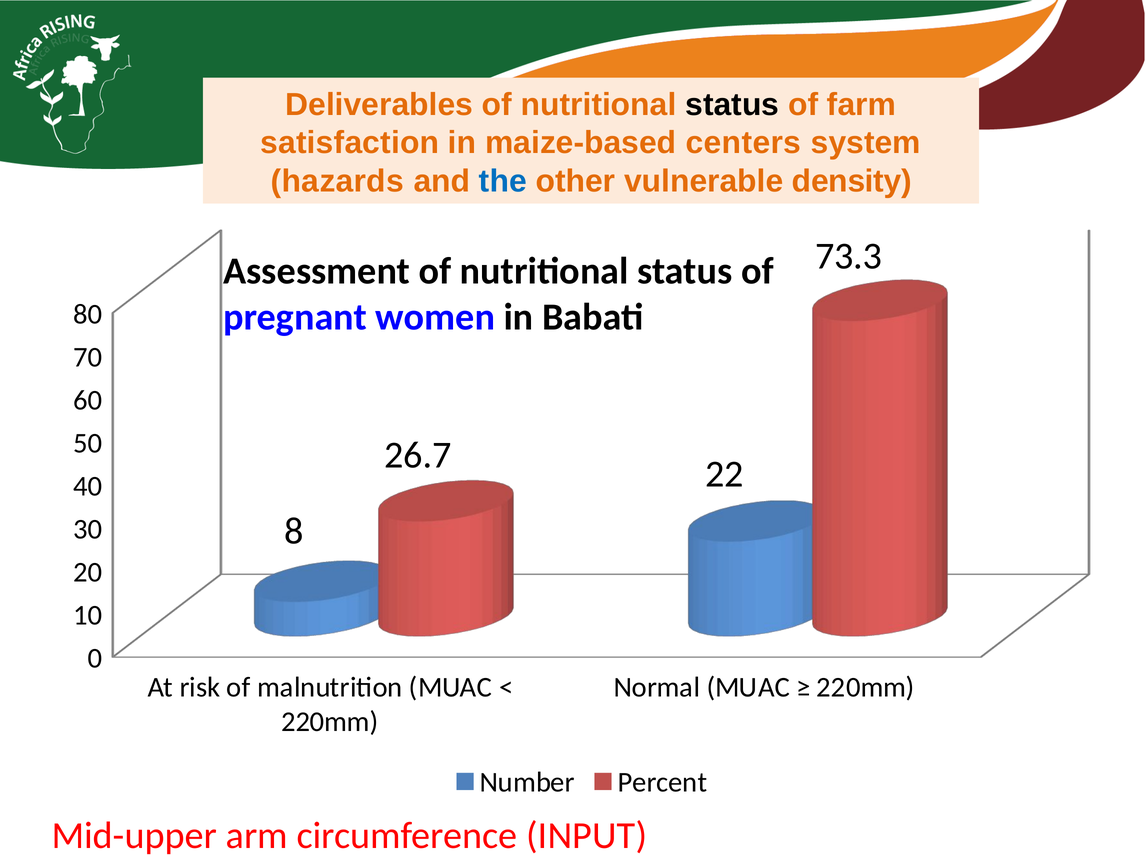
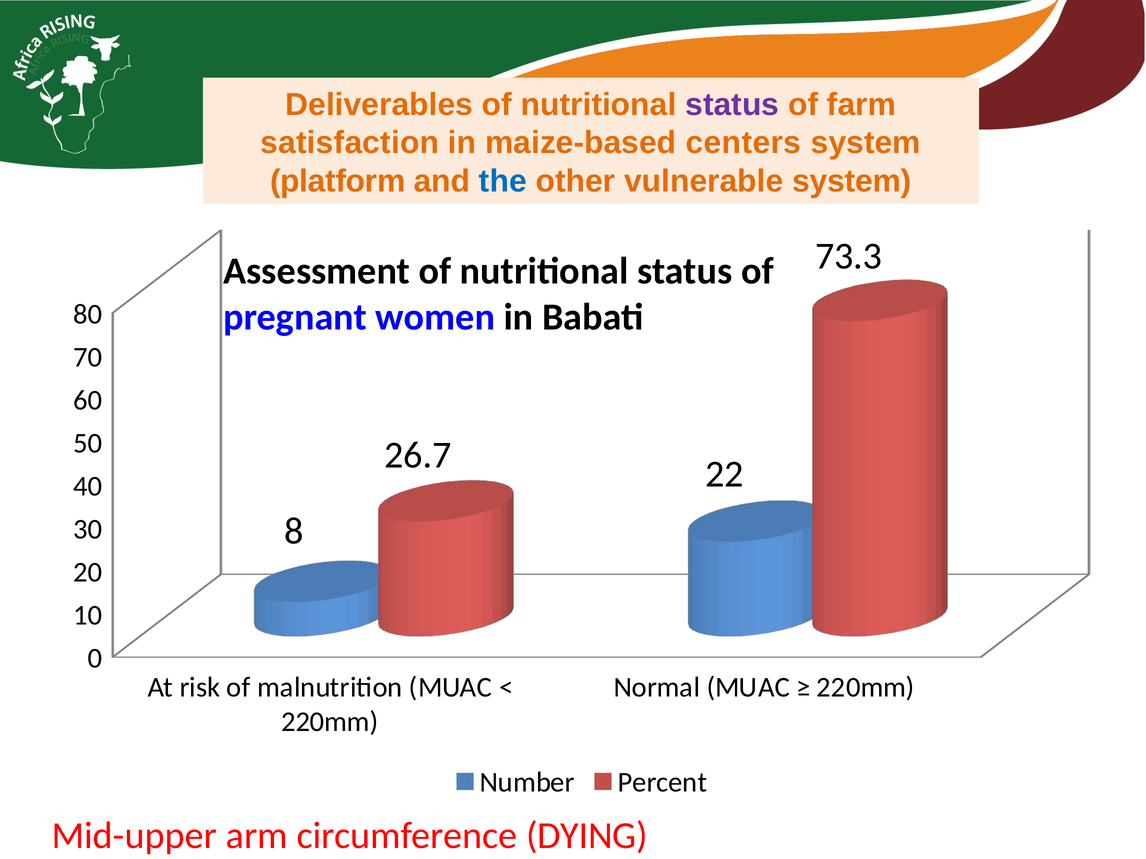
status at (732, 105) colour: black -> purple
hazards: hazards -> platform
vulnerable density: density -> system
INPUT: INPUT -> DYING
